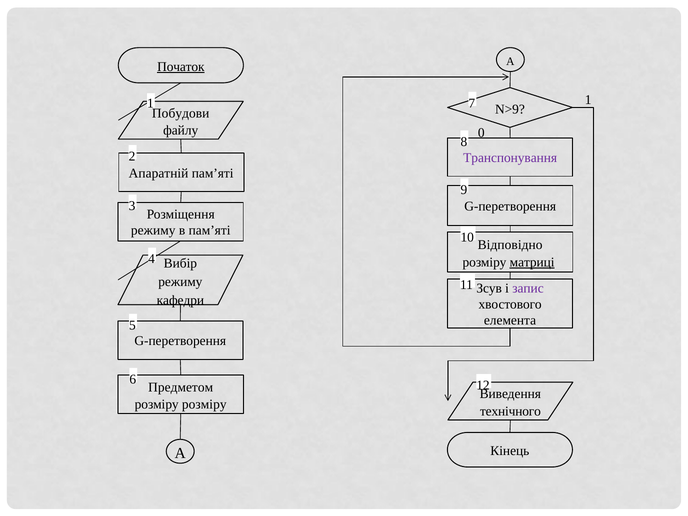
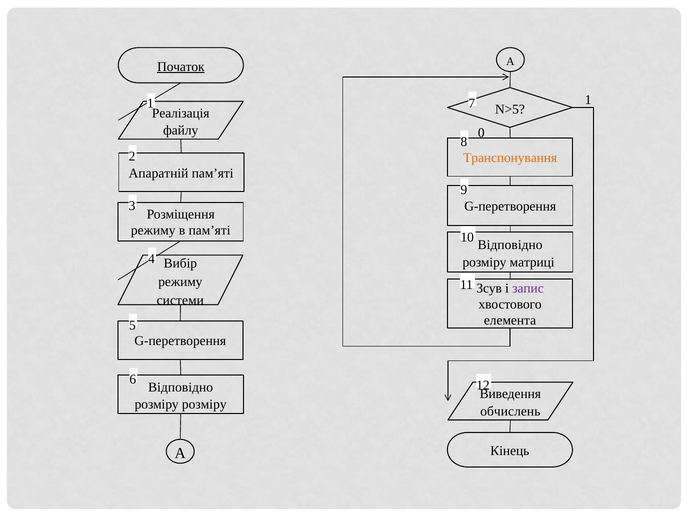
N>9: N>9 -> N>5
Побудови: Побудови -> Реалізація
Транспонування colour: purple -> orange
матриці underline: present -> none
кафедри: кафедри -> системи
Предметом at (181, 387): Предметом -> Відповідно
технічного: технічного -> обчислень
